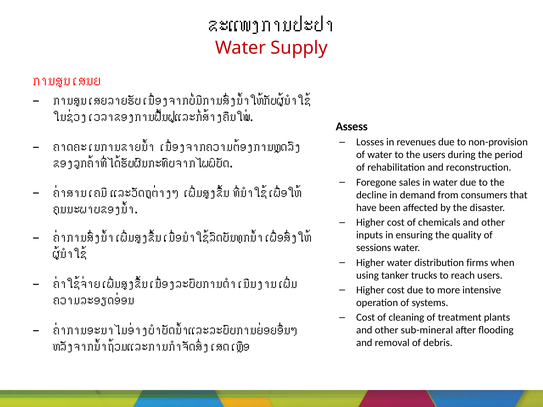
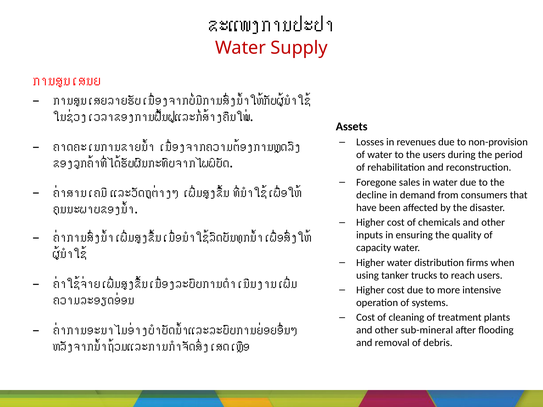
Assess: Assess -> Assets
sessions: sessions -> capacity
